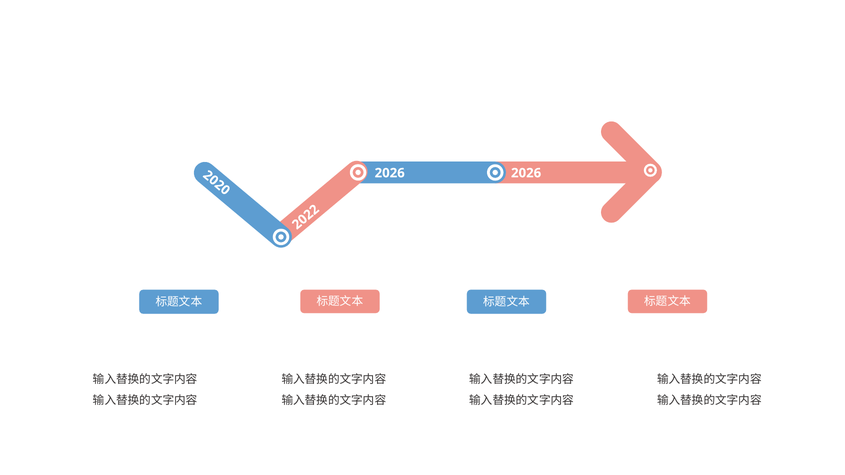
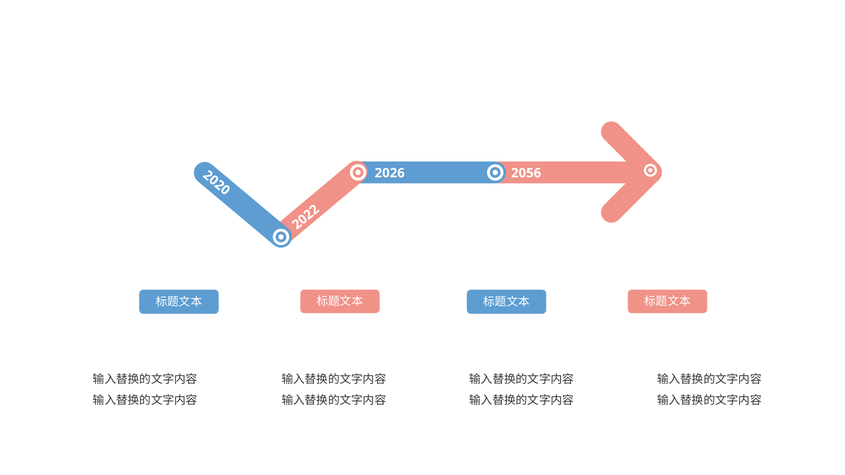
2026 at (526, 173): 2026 -> 2056
